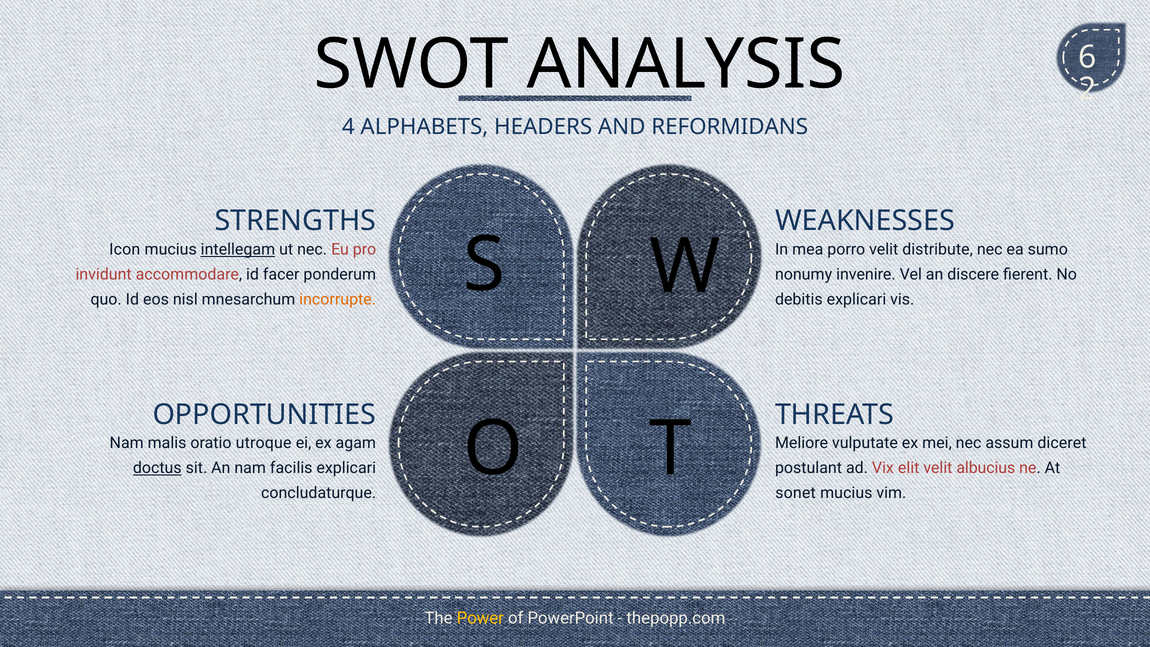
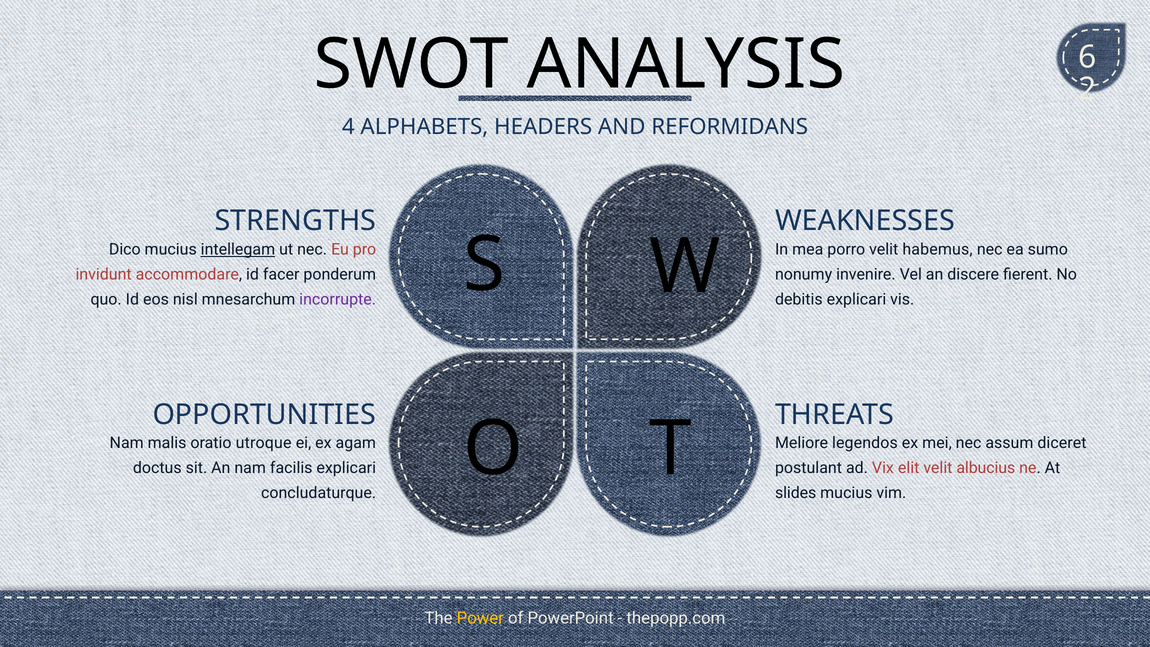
distribute: distribute -> habemus
Icon: Icon -> Dico
incorrupte colour: orange -> purple
vulputate: vulputate -> legendos
doctus underline: present -> none
sonet: sonet -> slides
